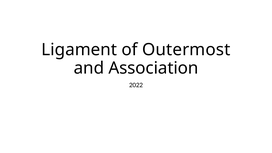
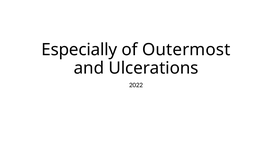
Ligament: Ligament -> Especially
Association: Association -> Ulcerations
